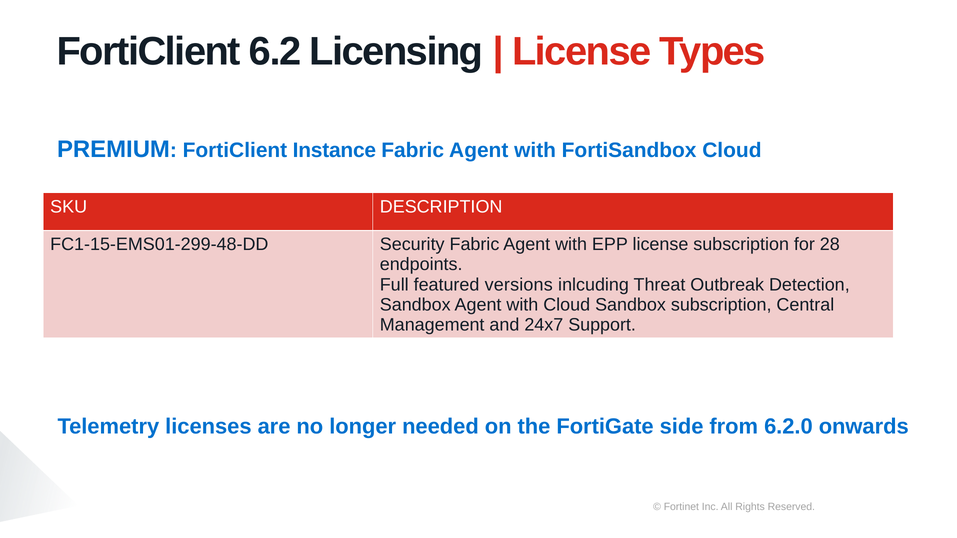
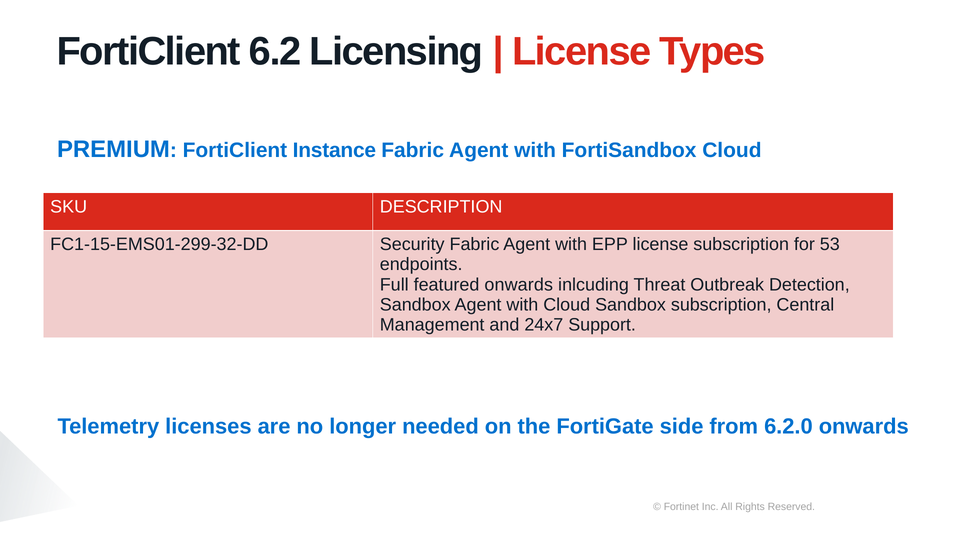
FC1-15-EMS01-299-48-DD: FC1-15-EMS01-299-48-DD -> FC1-15-EMS01-299-32-DD
28: 28 -> 53
featured versions: versions -> onwards
